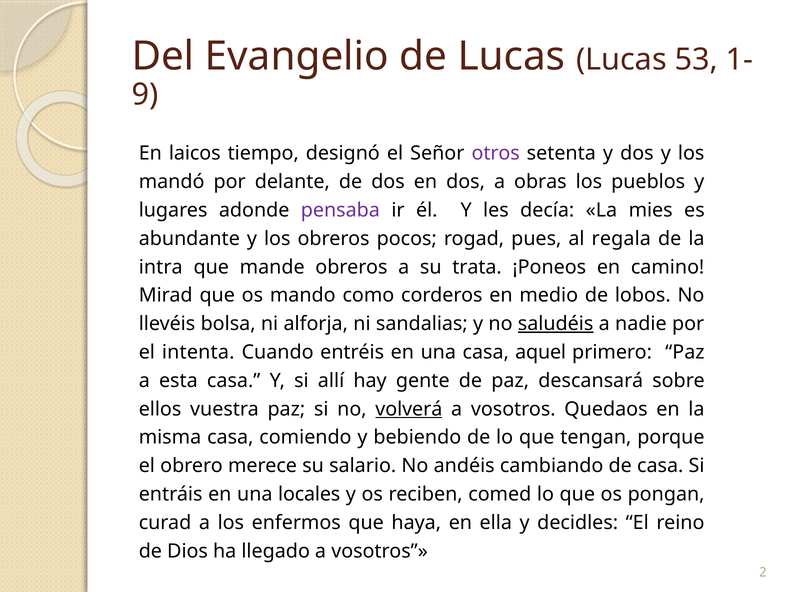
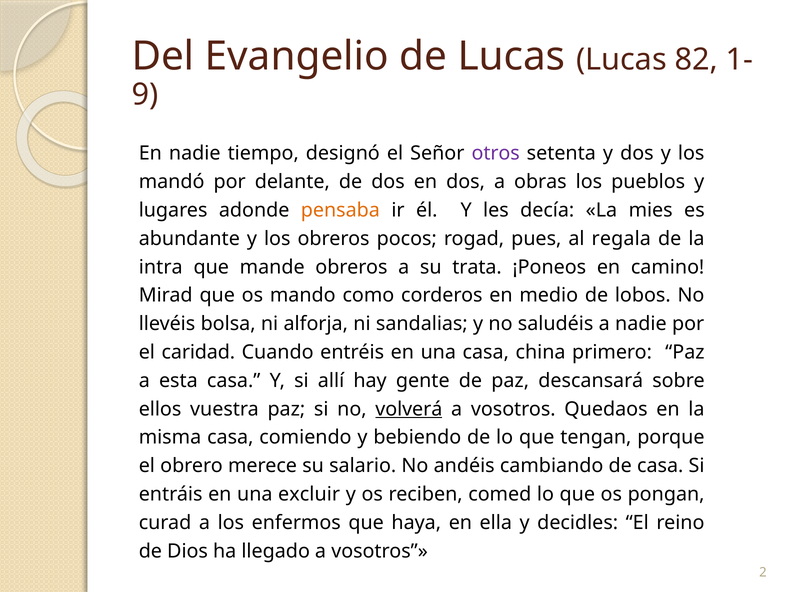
53: 53 -> 82
En laicos: laicos -> nadie
pensaba colour: purple -> orange
saludéis underline: present -> none
intenta: intenta -> caridad
aquel: aquel -> china
locales: locales -> excluir
